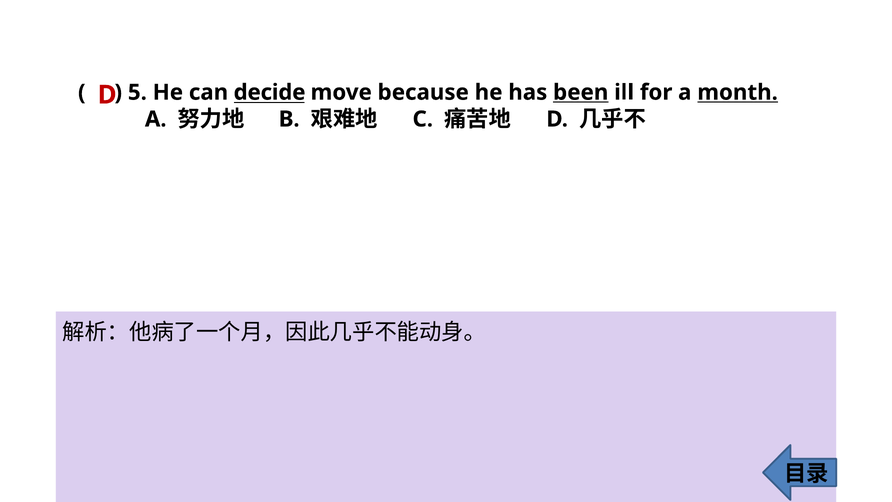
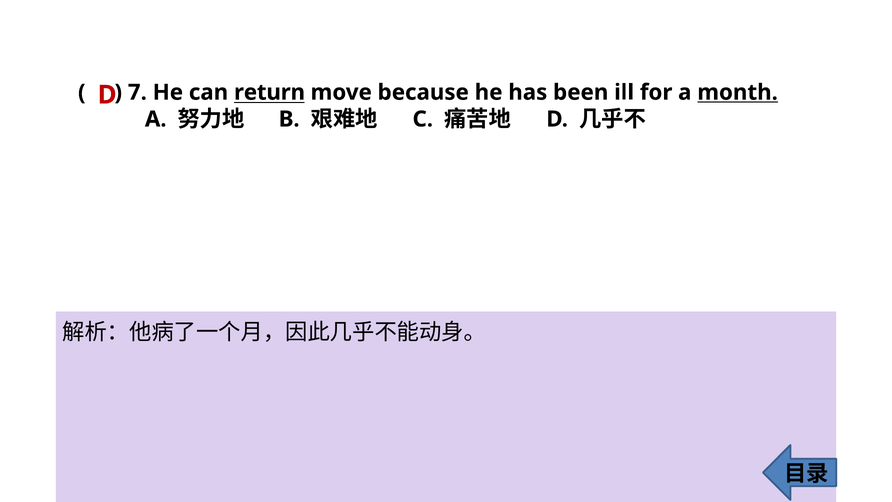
5: 5 -> 7
decide: decide -> return
been underline: present -> none
